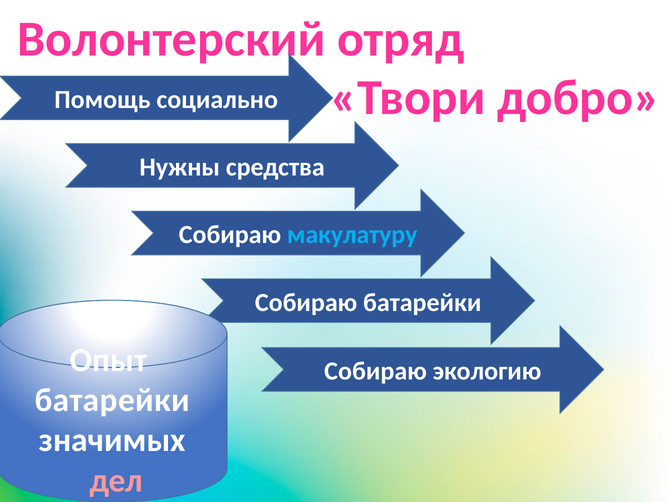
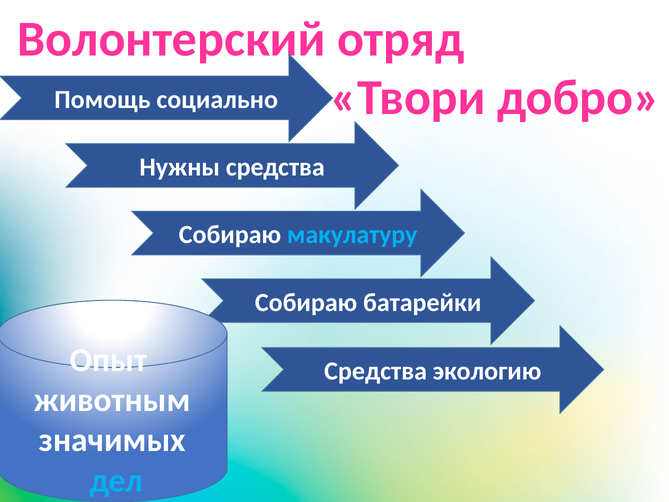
Собираю at (376, 371): Собираю -> Средства
батарейки at (112, 400): батарейки -> животным
дел colour: pink -> light blue
